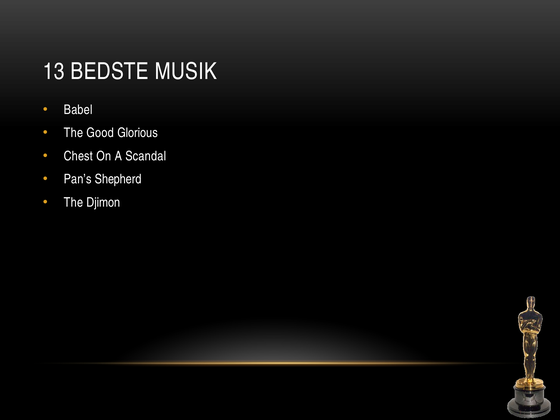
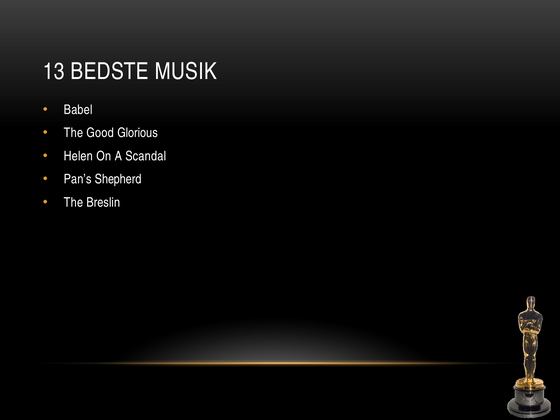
Chest: Chest -> Helen
Djimon: Djimon -> Breslin
